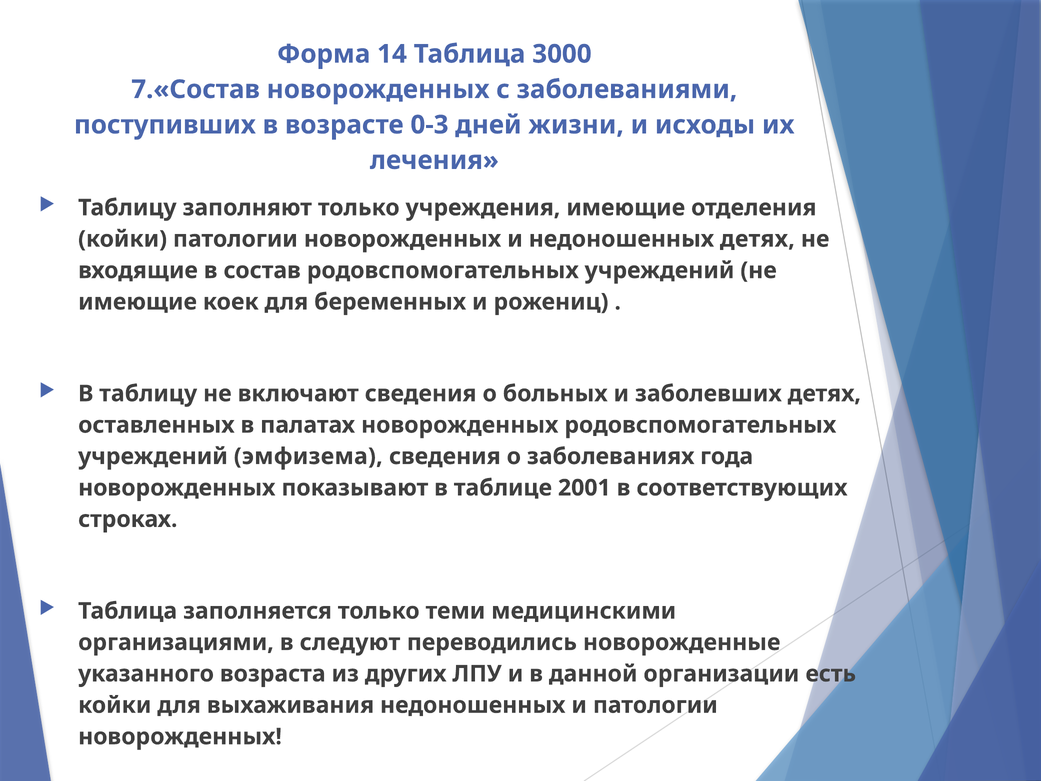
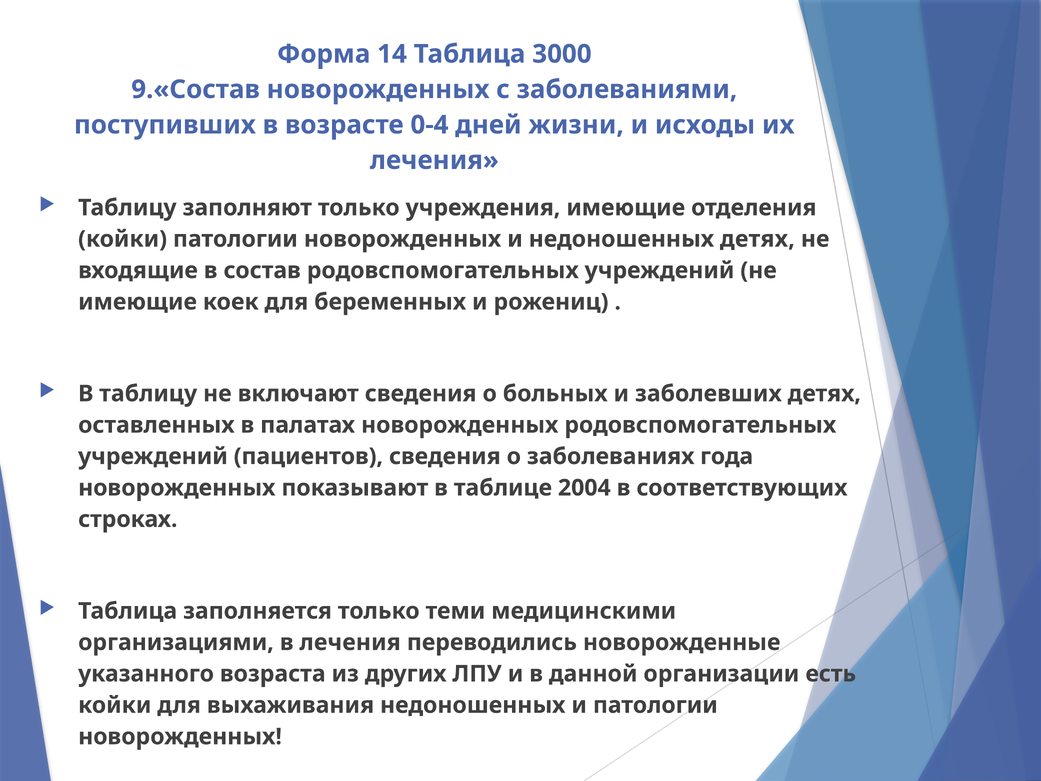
7.«Состав: 7.«Состав -> 9.«Состав
0-3: 0-3 -> 0-4
эмфизема: эмфизема -> пациентов
2001: 2001 -> 2004
в следуют: следуют -> лечения
